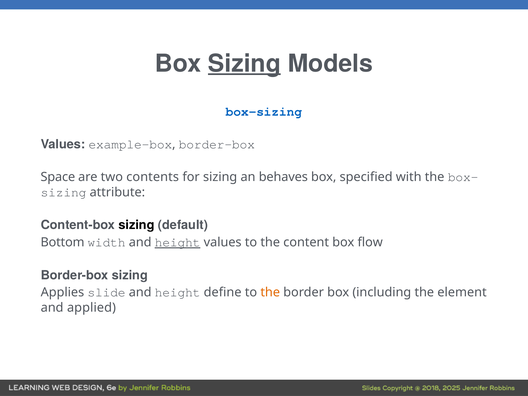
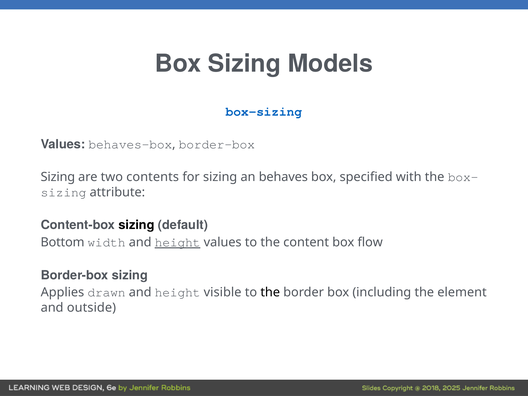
Sizing at (244, 64) underline: present -> none
example-box: example-box -> behaves-box
Space at (58, 177): Space -> Sizing
slide: slide -> drawn
define: define -> visible
the at (270, 292) colour: orange -> black
applied: applied -> outside
